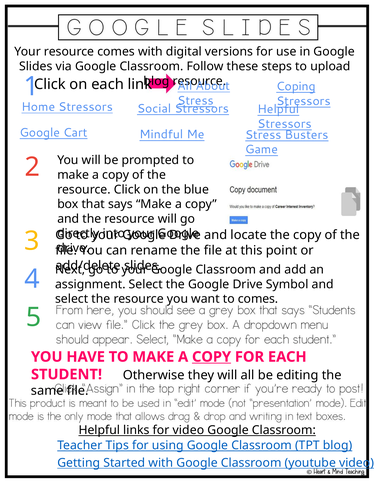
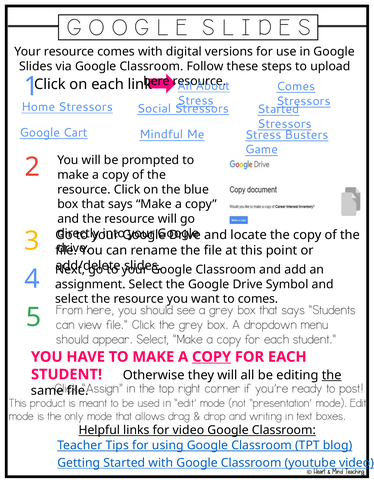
blog at (156, 81): blog -> here
Coping at (296, 87): Coping -> Comes
Stressors Helpful: Helpful -> Started
the at (332, 376) underline: none -> present
